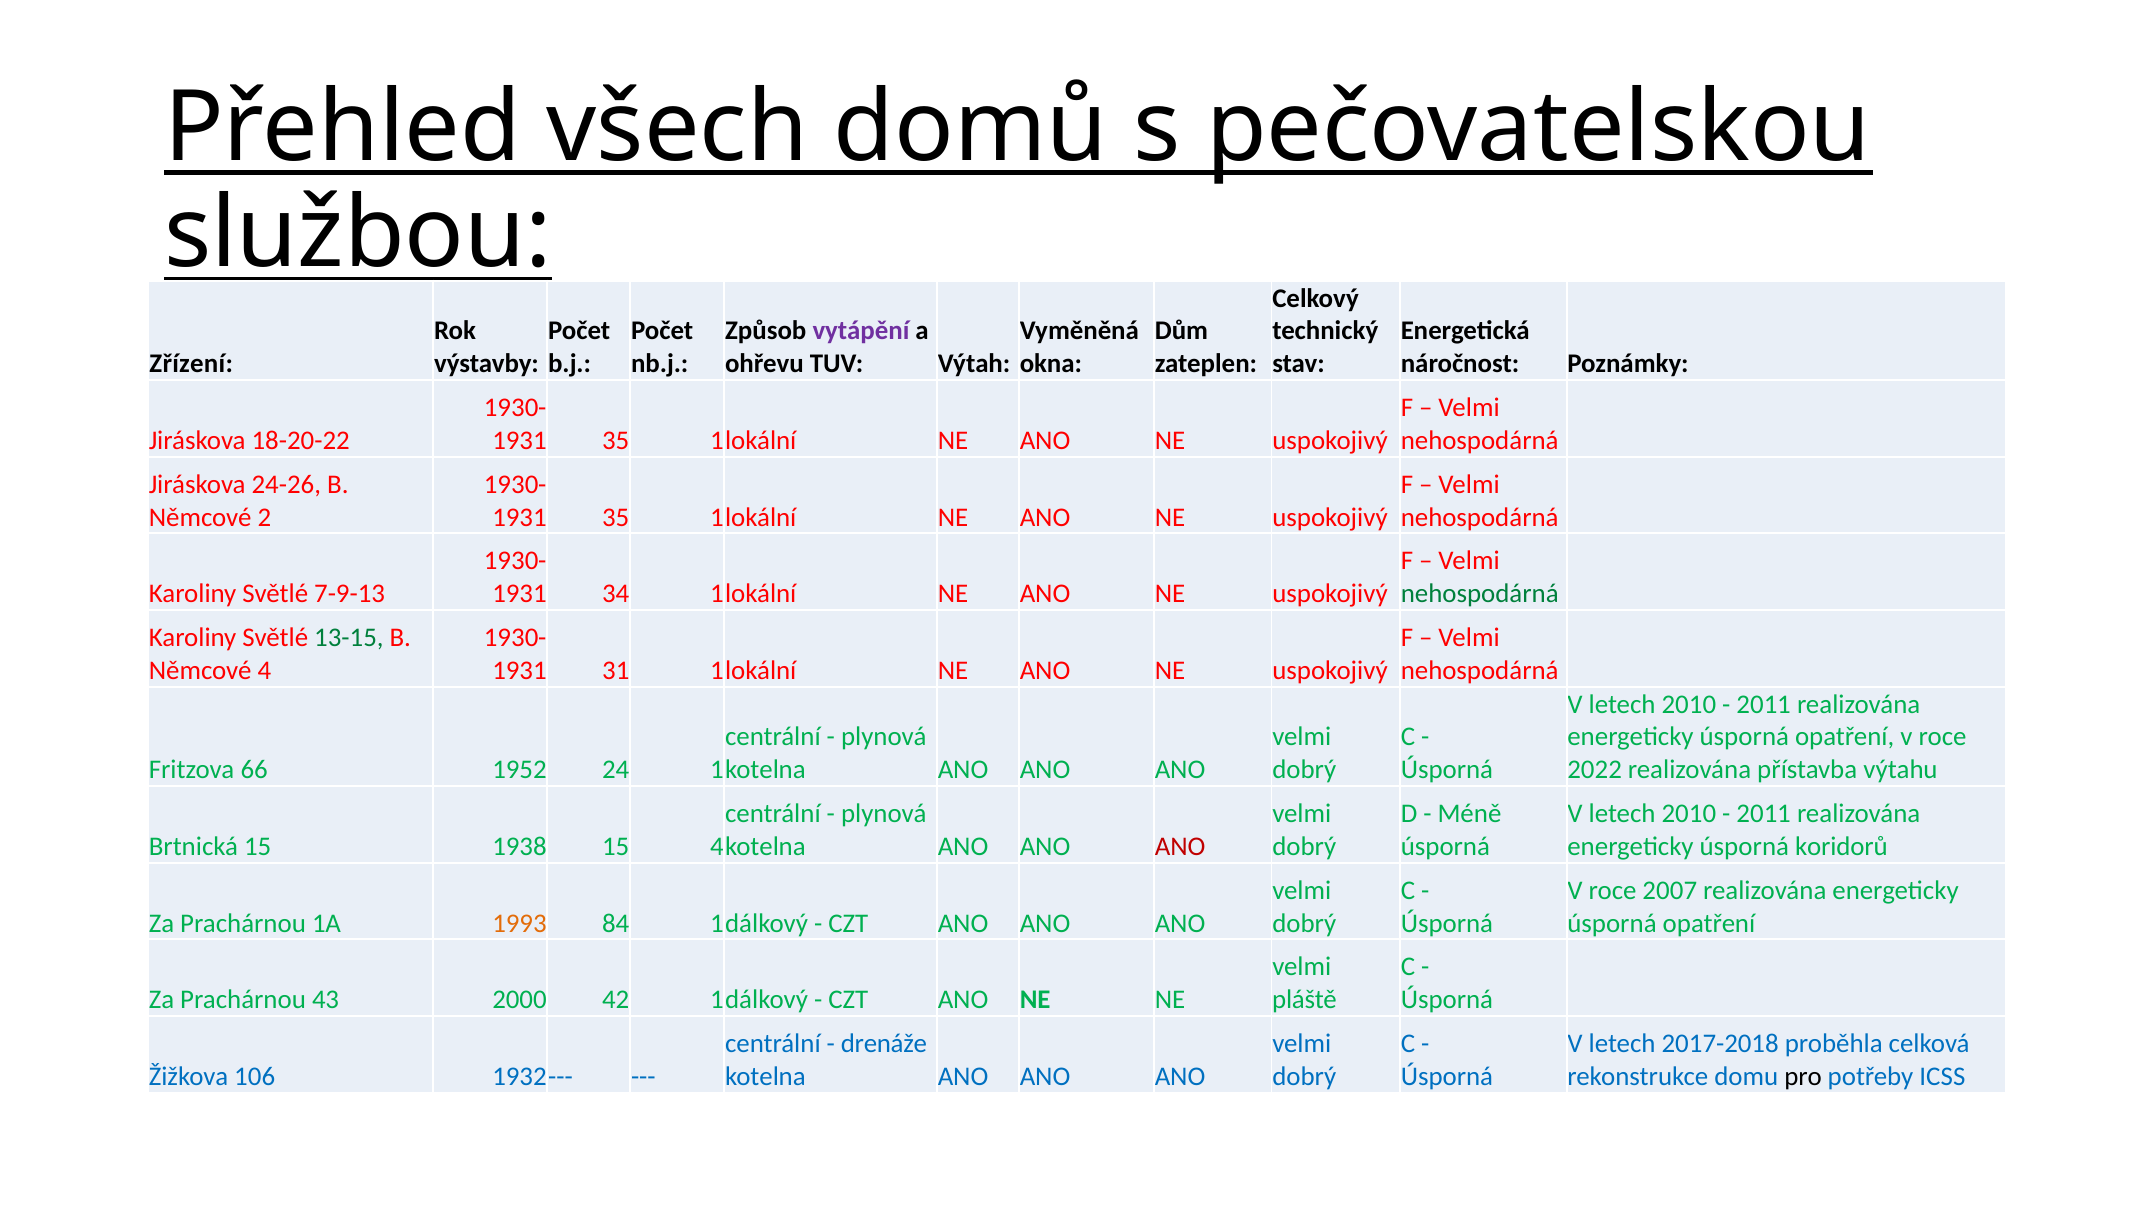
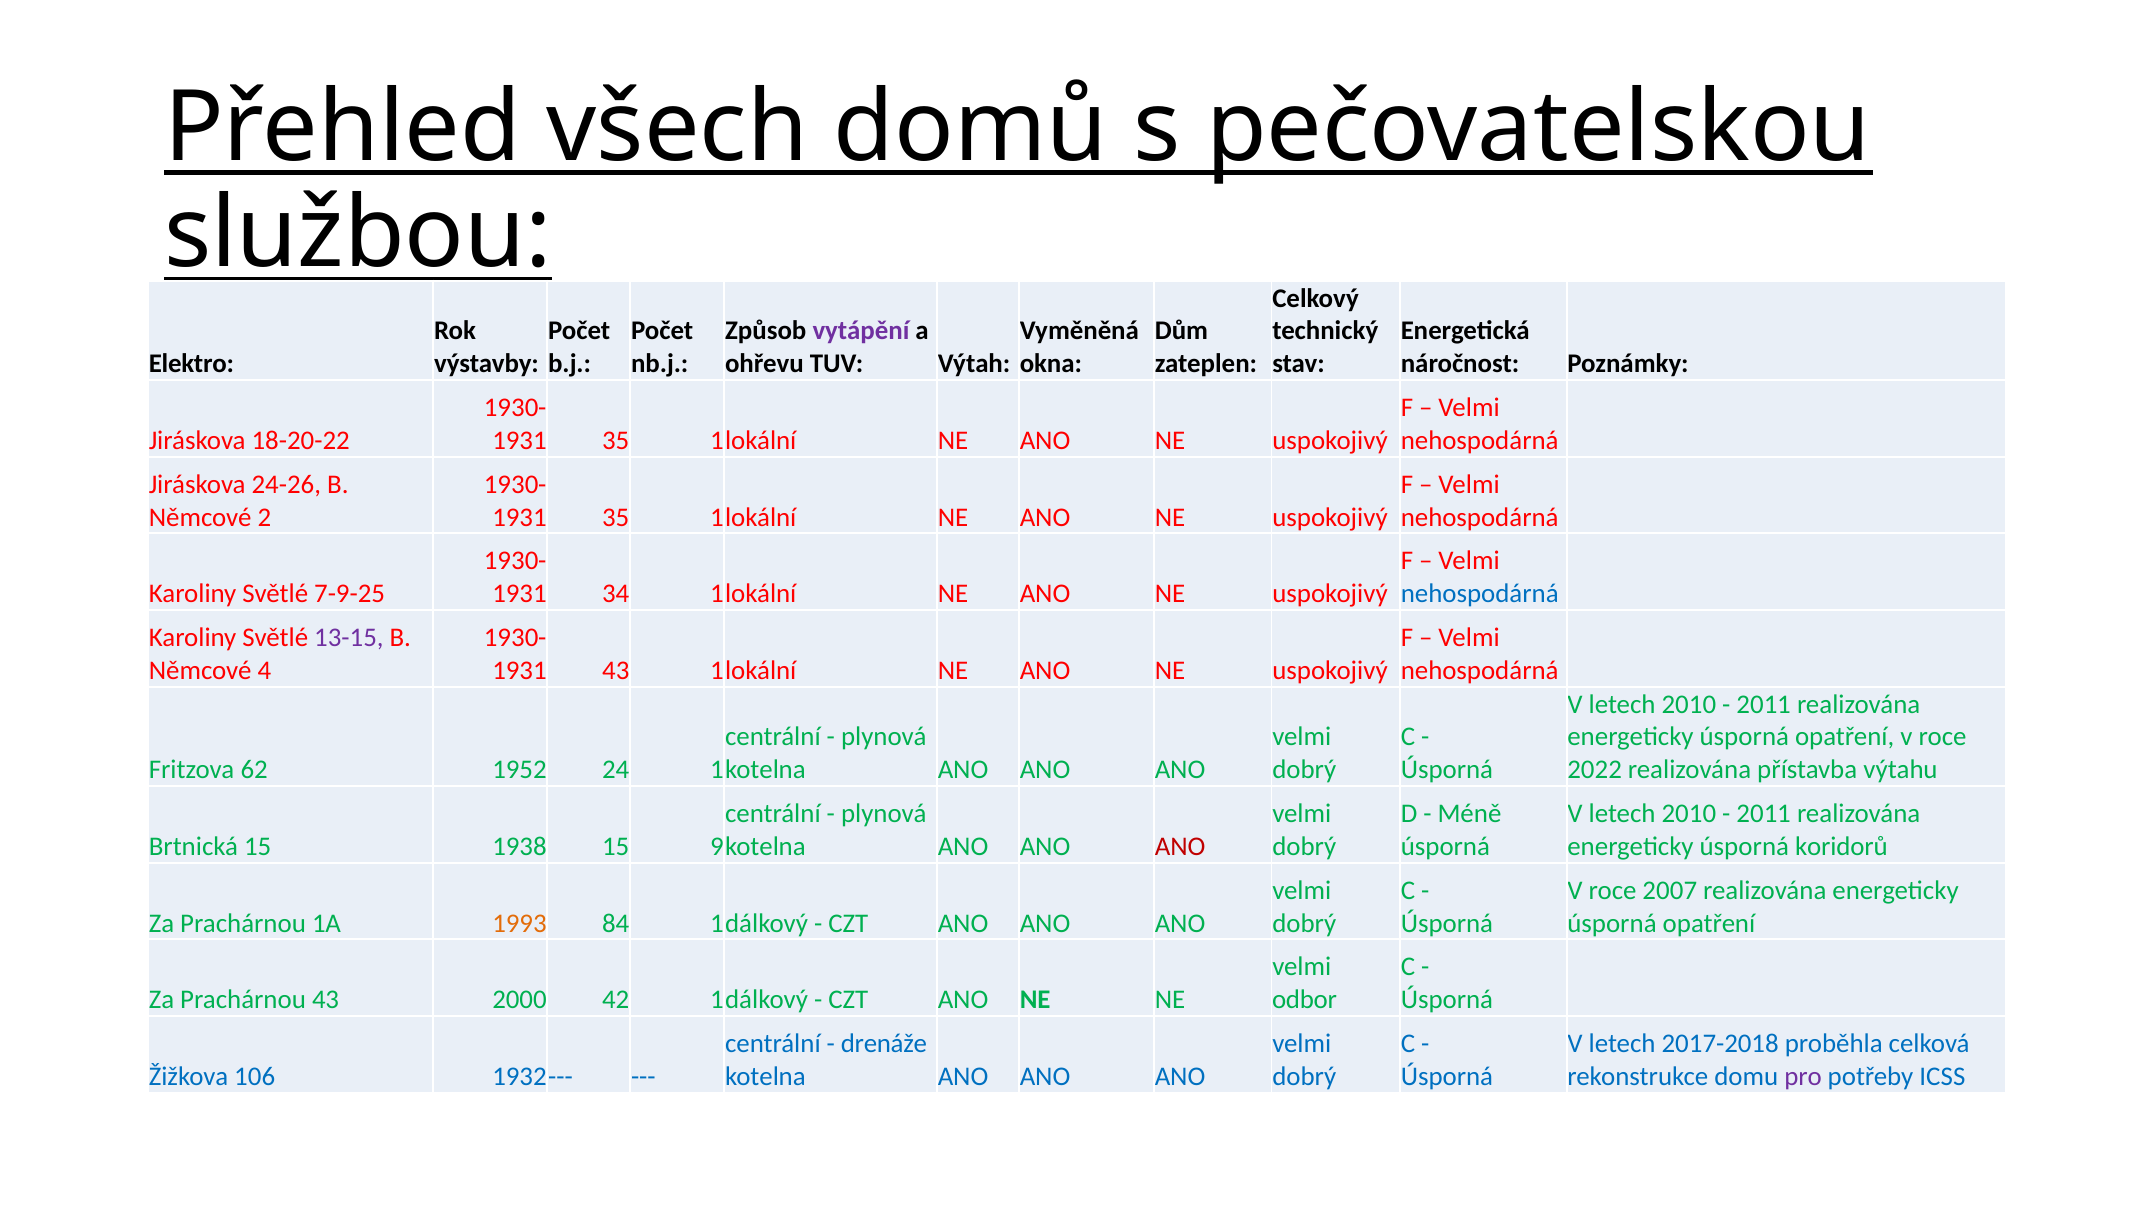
Zřízení: Zřízení -> Elektro
7-9-13: 7-9-13 -> 7-9-25
nehospodárná at (1480, 594) colour: green -> blue
13-15 colour: green -> purple
31 at (616, 670): 31 -> 43
66: 66 -> 62
15 4: 4 -> 9
pláště: pláště -> odbor
pro colour: black -> purple
